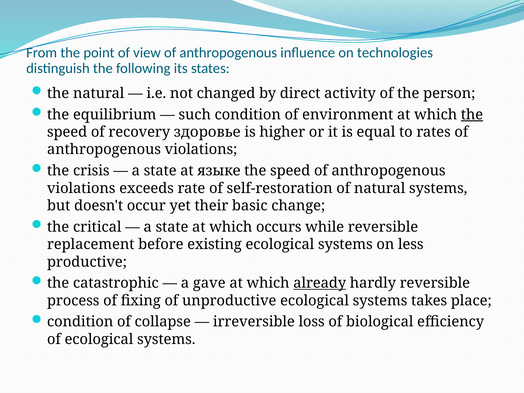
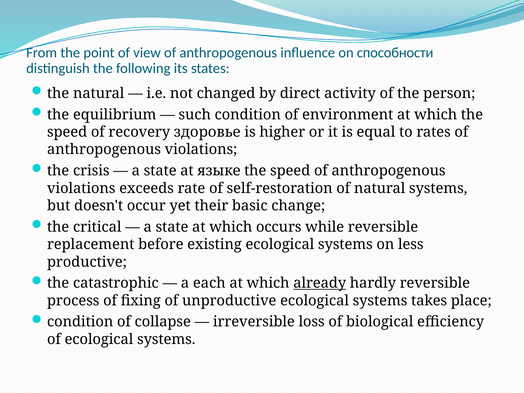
technologies: technologies -> способности
the at (472, 115) underline: present -> none
gave: gave -> each
